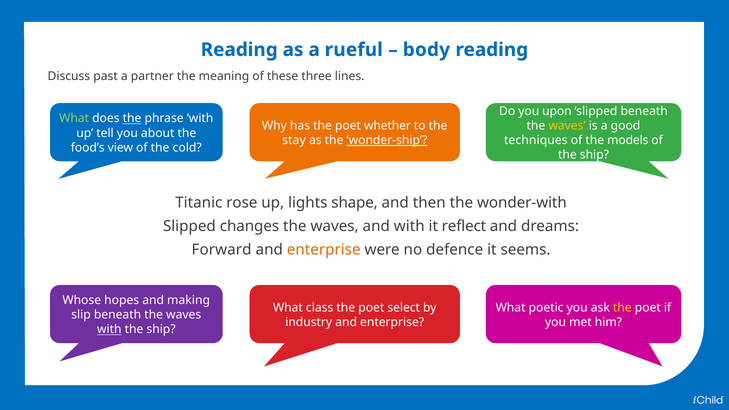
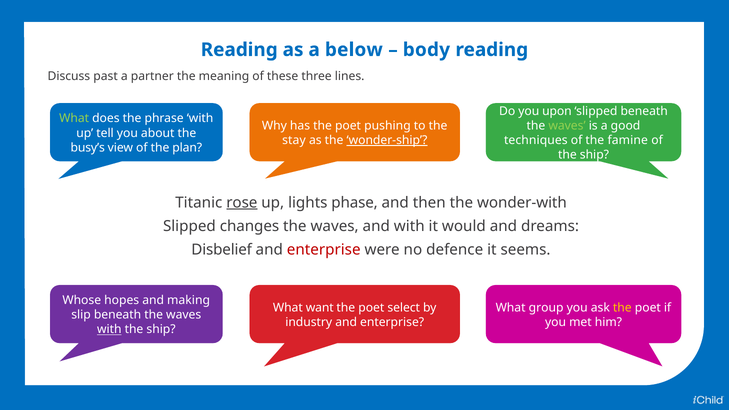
rueful: rueful -> below
the at (132, 118) underline: present -> none
whether: whether -> pushing
waves at (567, 126) colour: yellow -> light green
models: models -> famine
food’s: food’s -> busy’s
cold: cold -> plan
rose underline: none -> present
shape: shape -> phase
reflect: reflect -> would
Forward: Forward -> Disbelief
enterprise at (324, 250) colour: orange -> red
class: class -> want
poetic: poetic -> group
